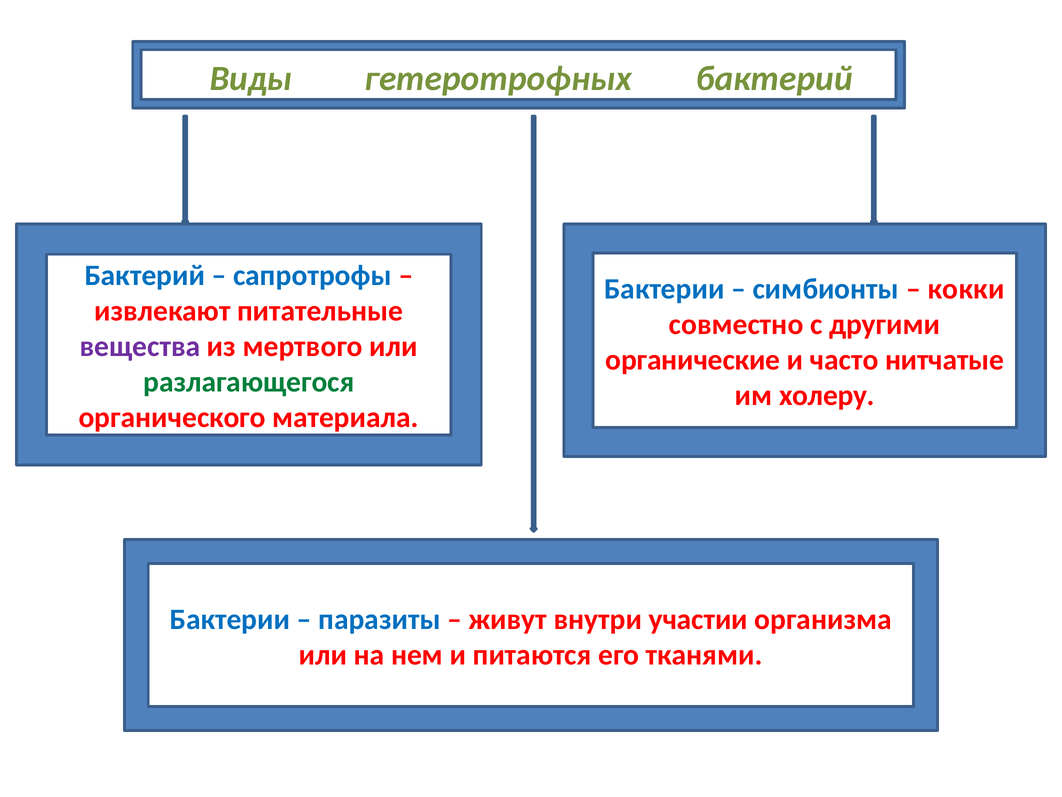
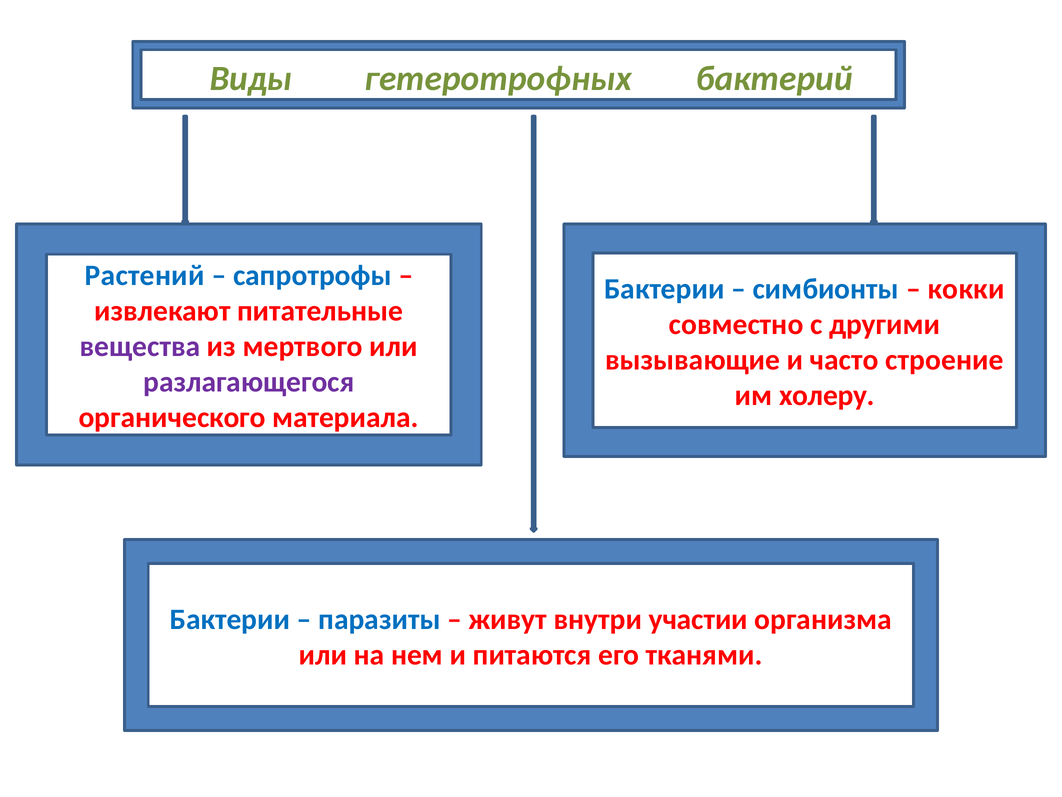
Бактерий at (145, 276): Бактерий -> Растений
органические: органические -> вызывающие
нитчатые: нитчатые -> строение
разлагающегося colour: green -> purple
